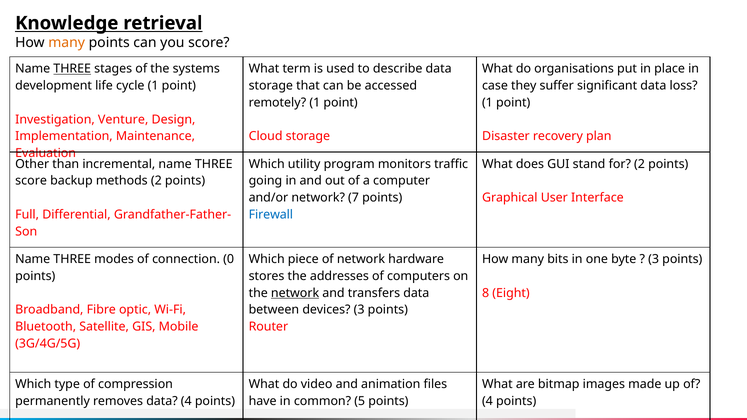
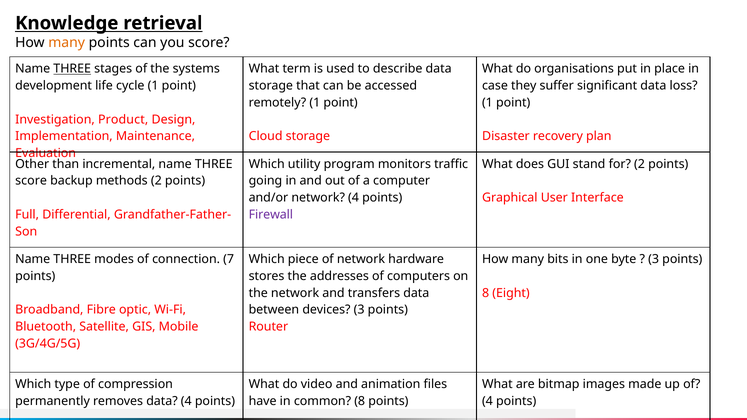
Venture: Venture -> Product
network 7: 7 -> 4
Firewall colour: blue -> purple
0: 0 -> 7
network at (295, 293) underline: present -> none
common 5: 5 -> 8
